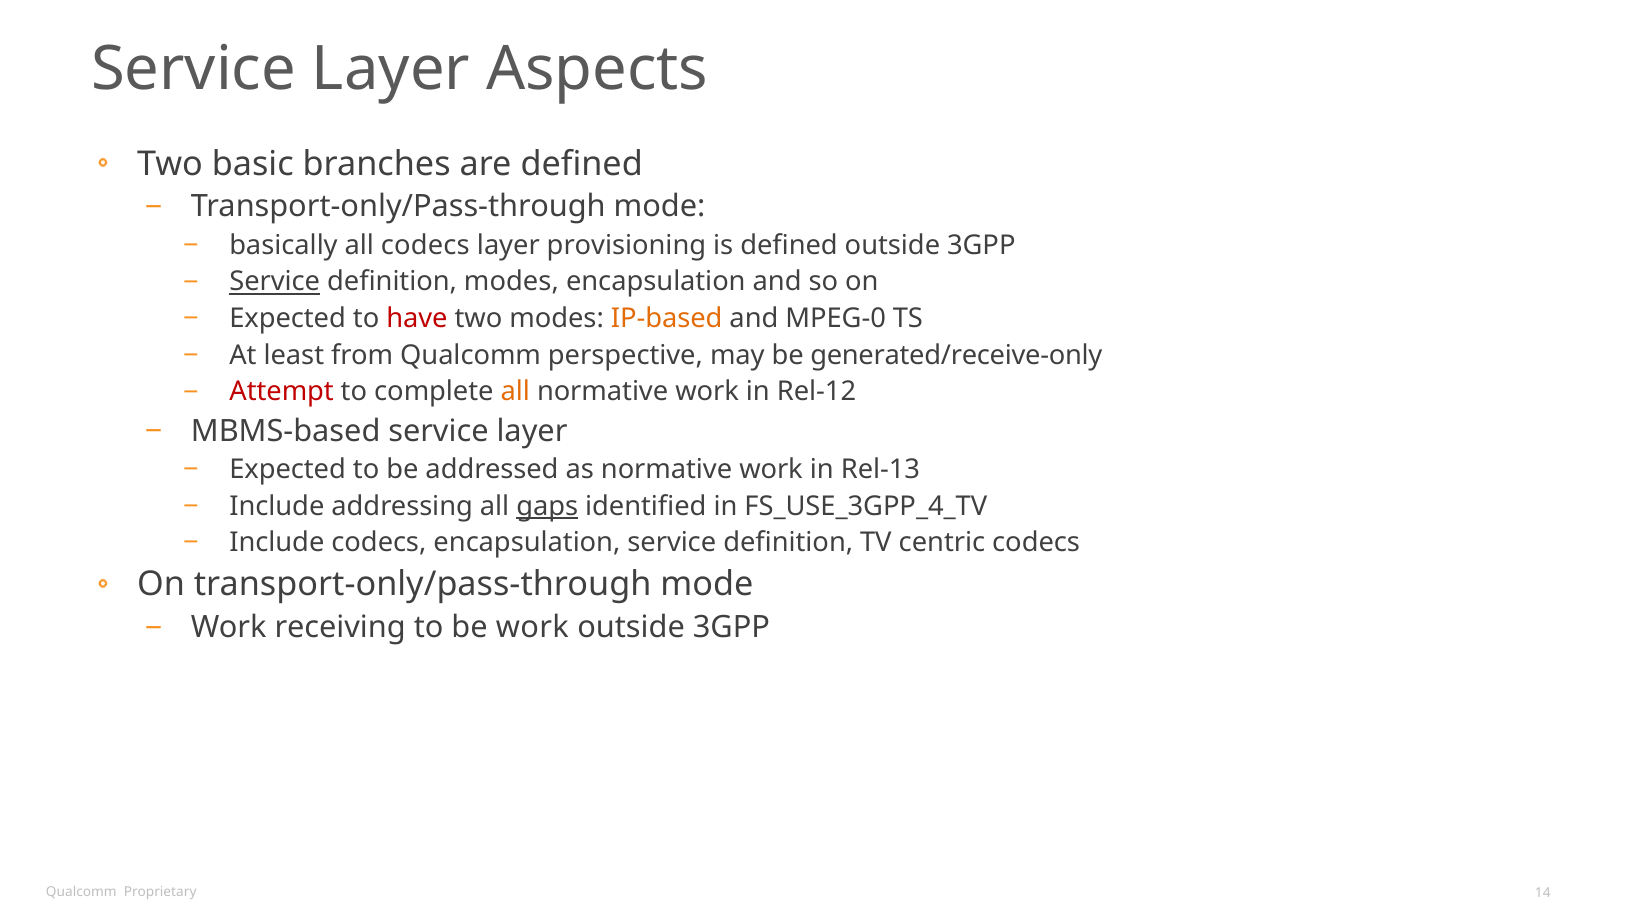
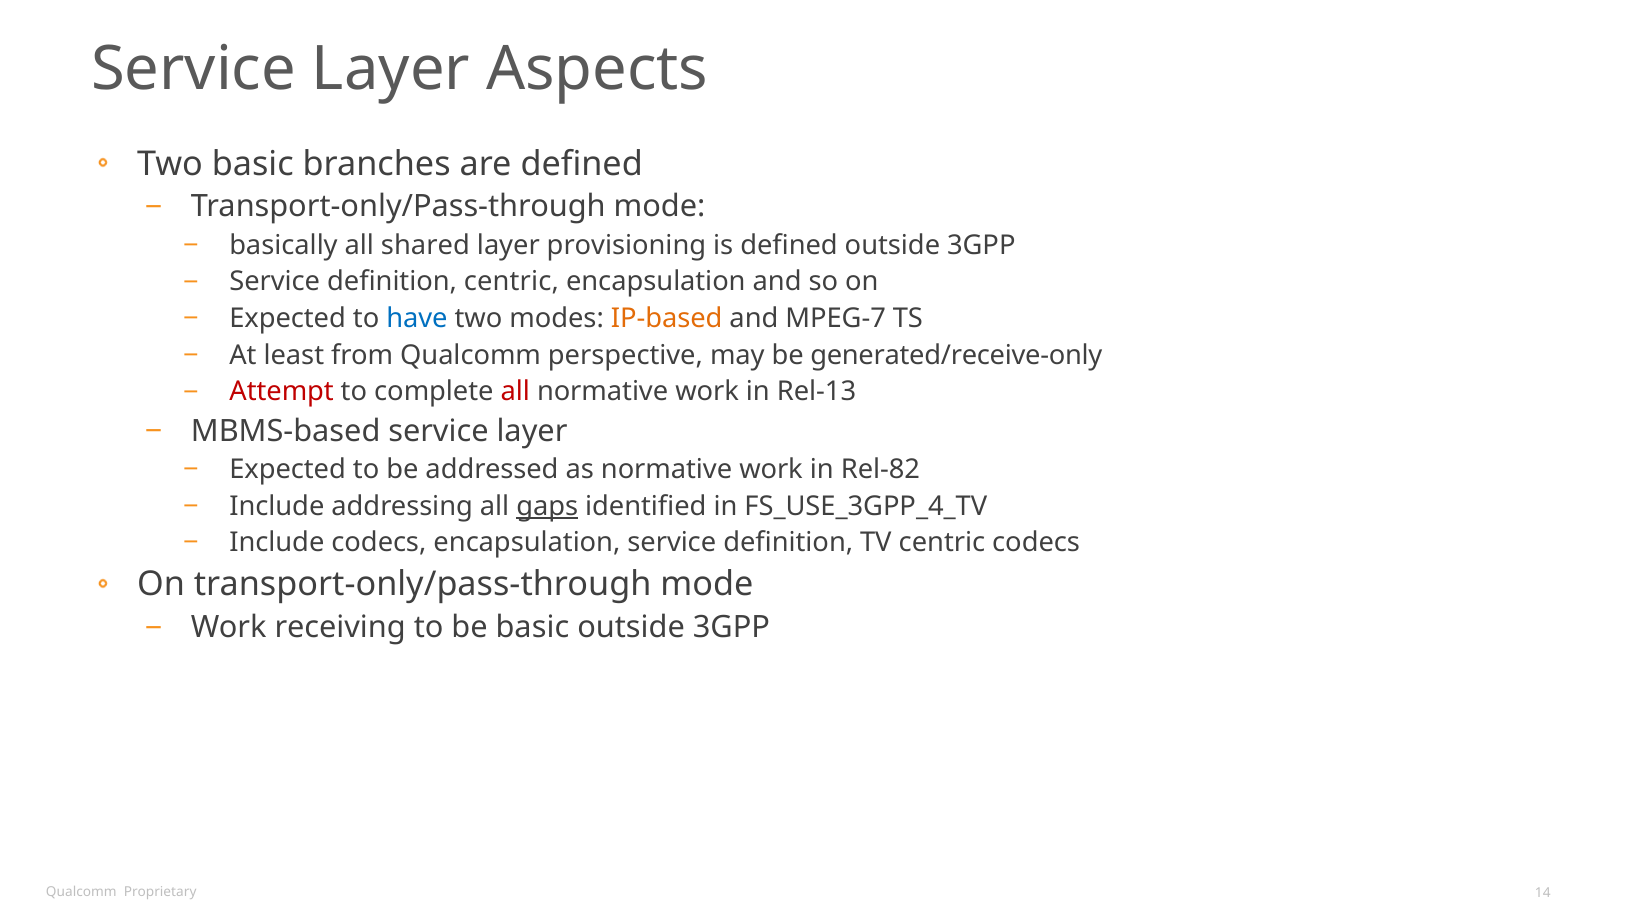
all codecs: codecs -> shared
Service at (275, 282) underline: present -> none
definition modes: modes -> centric
have colour: red -> blue
MPEG-0: MPEG-0 -> MPEG-7
all at (515, 392) colour: orange -> red
Rel-12: Rel-12 -> Rel-13
Rel-13: Rel-13 -> Rel-82
be work: work -> basic
